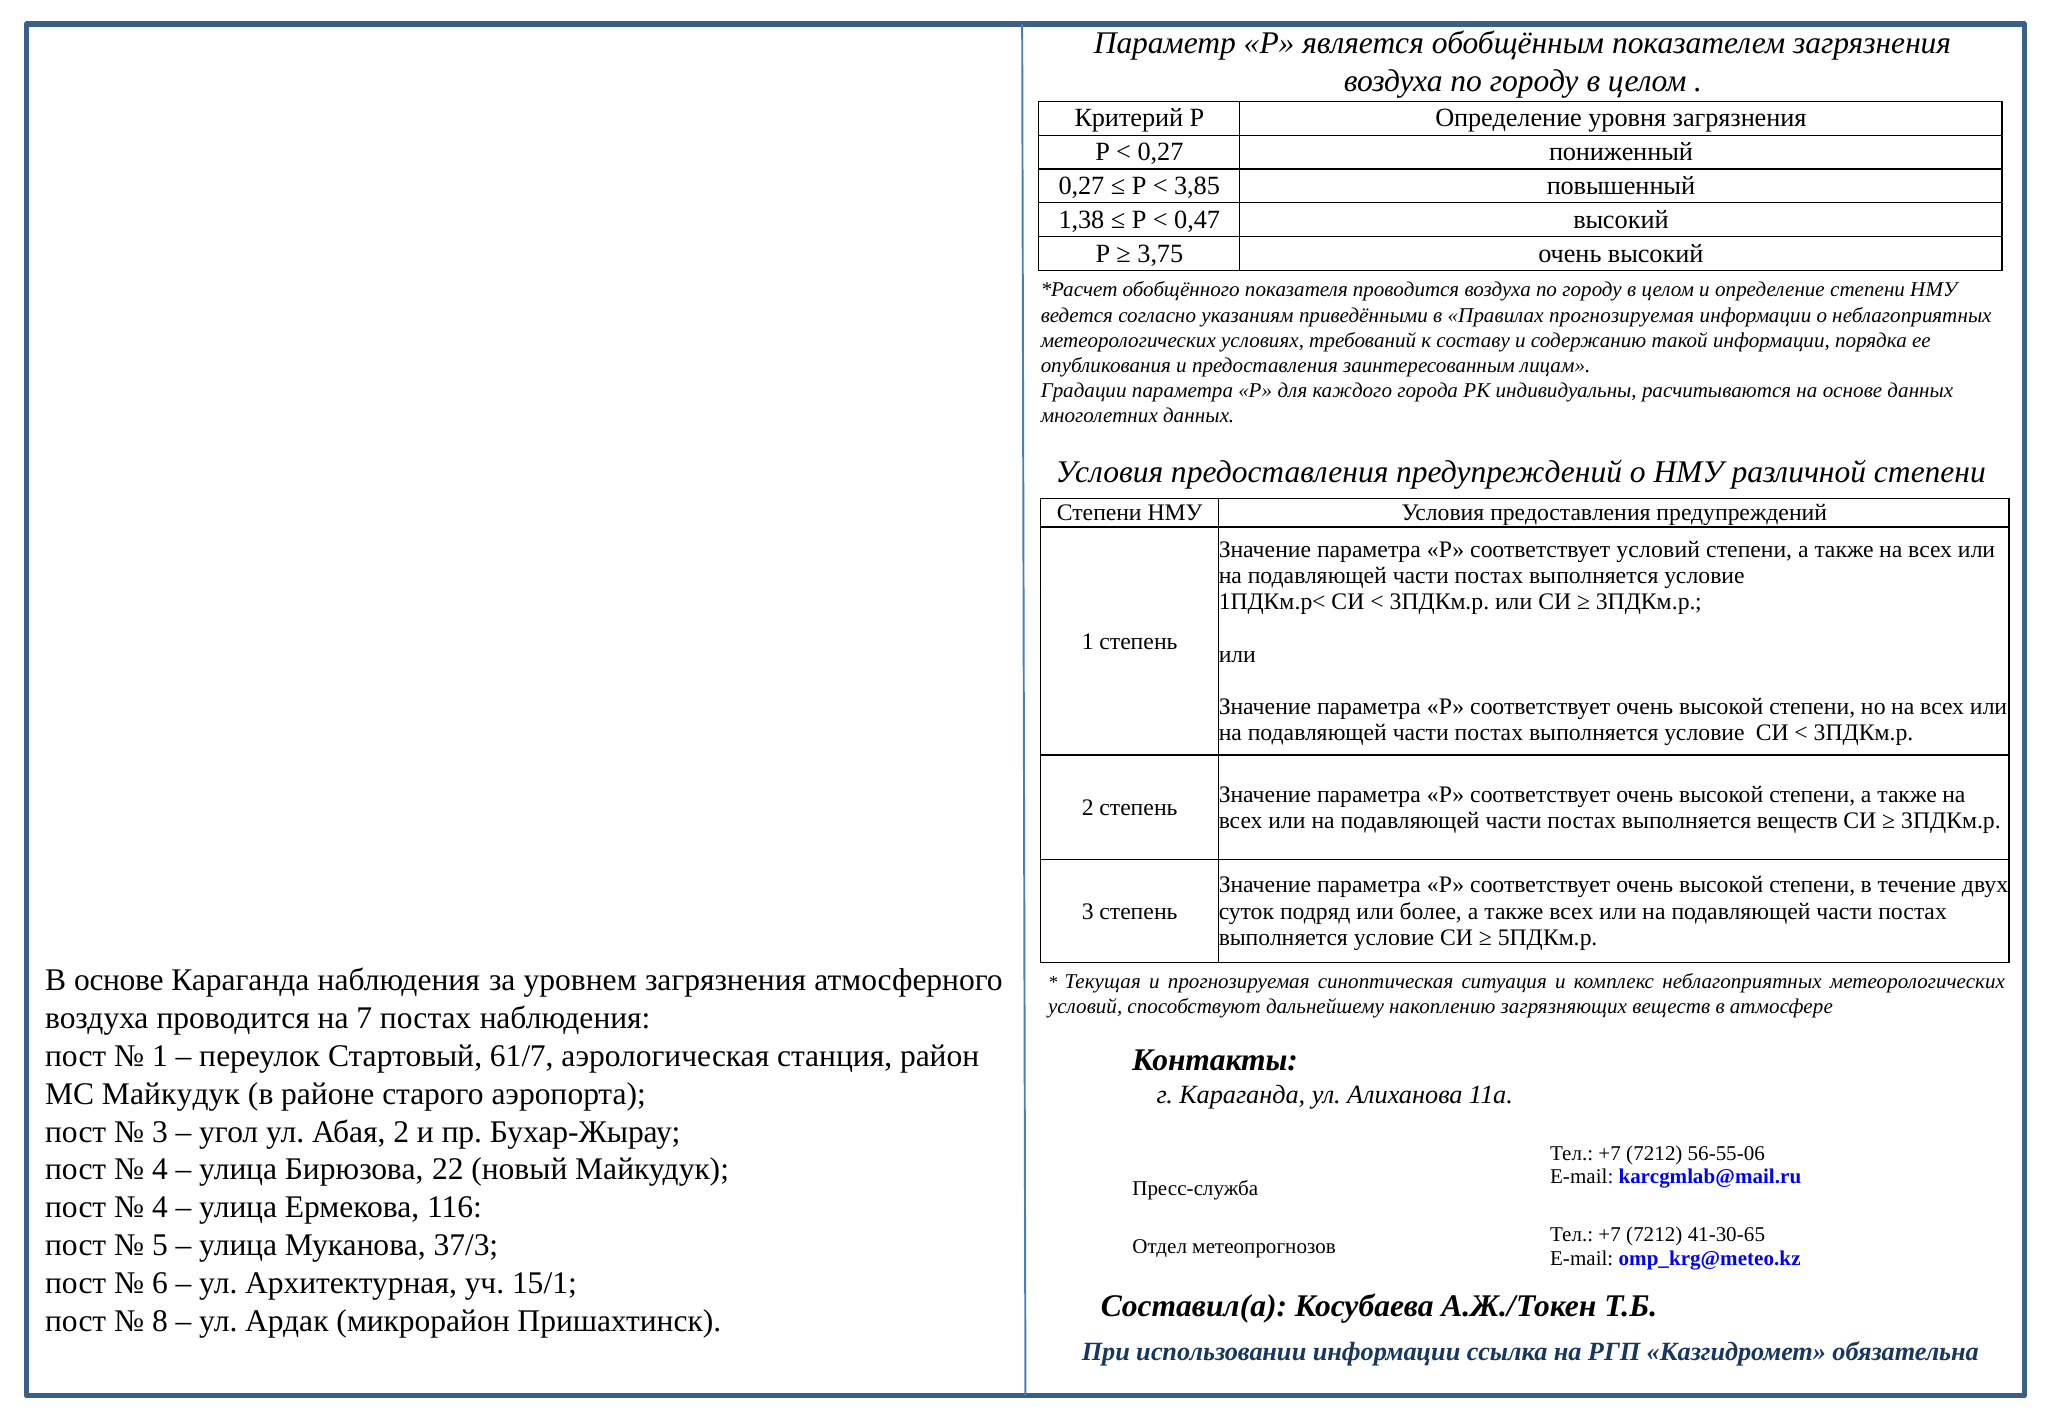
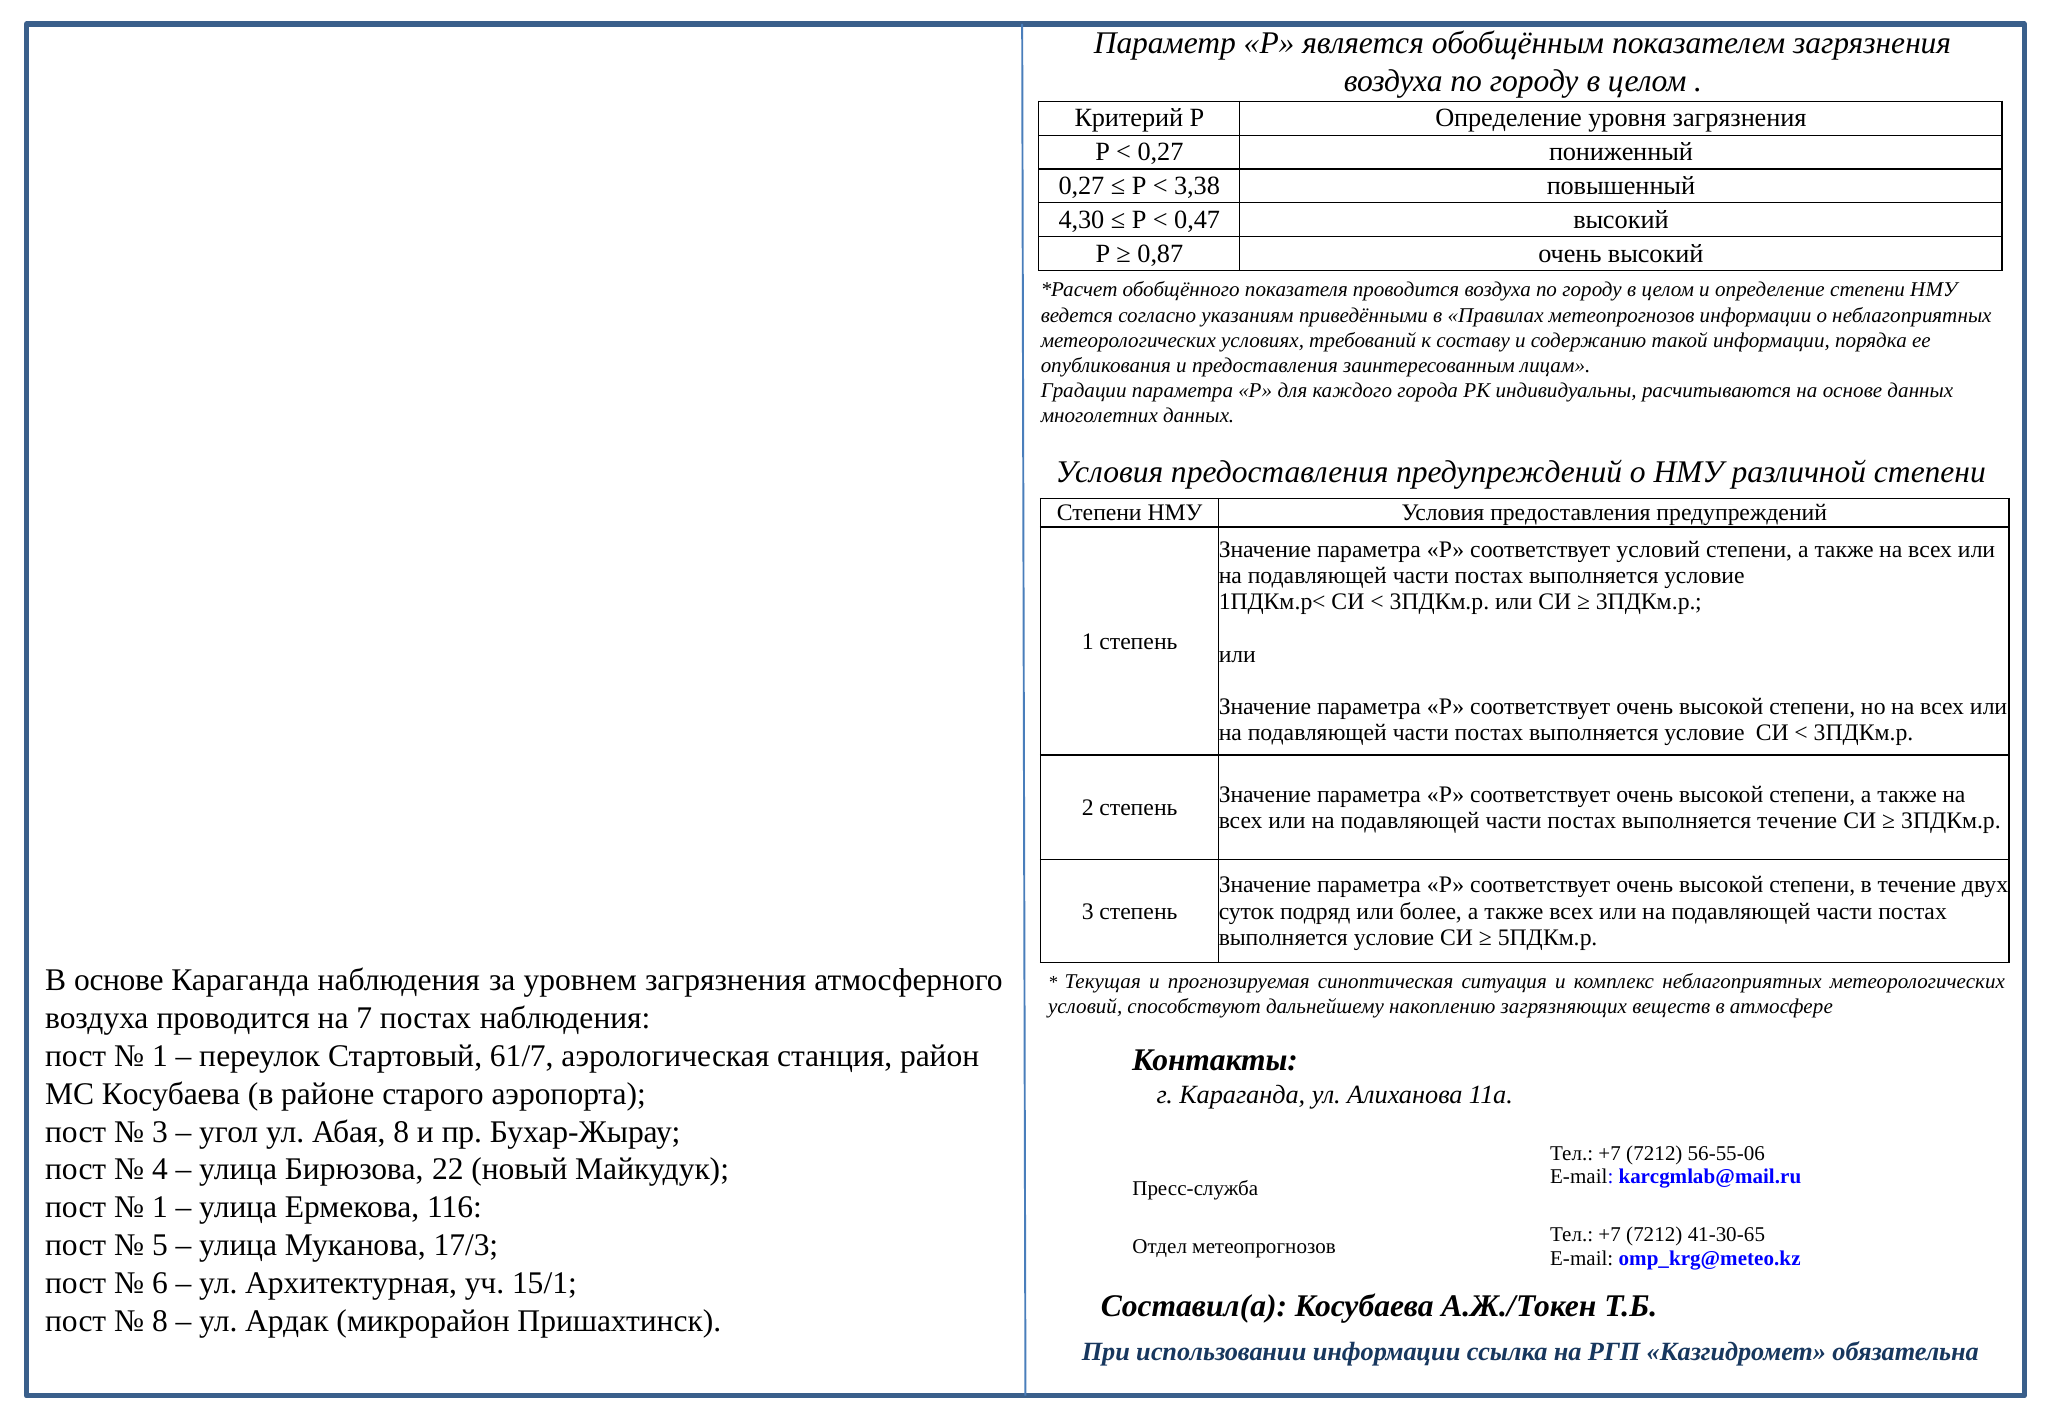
3,85: 3,85 -> 3,38
1,38: 1,38 -> 4,30
3,75: 3,75 -> 0,87
Правилах прогнозируемая: прогнозируемая -> метеопрогнозов
выполняется веществ: веществ -> течение
МС Майкудук: Майкудук -> Косубаева
Абая 2: 2 -> 8
4 at (160, 1207): 4 -> 1
37/3: 37/3 -> 17/3
